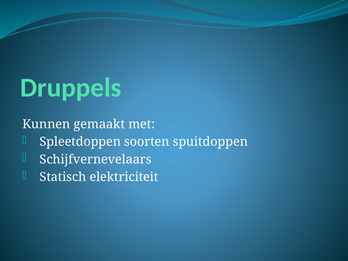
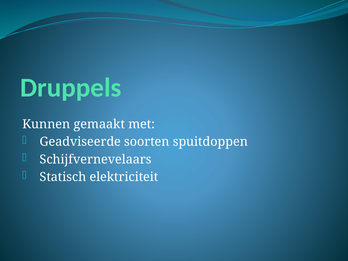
Spleetdoppen: Spleetdoppen -> Geadviseerde
